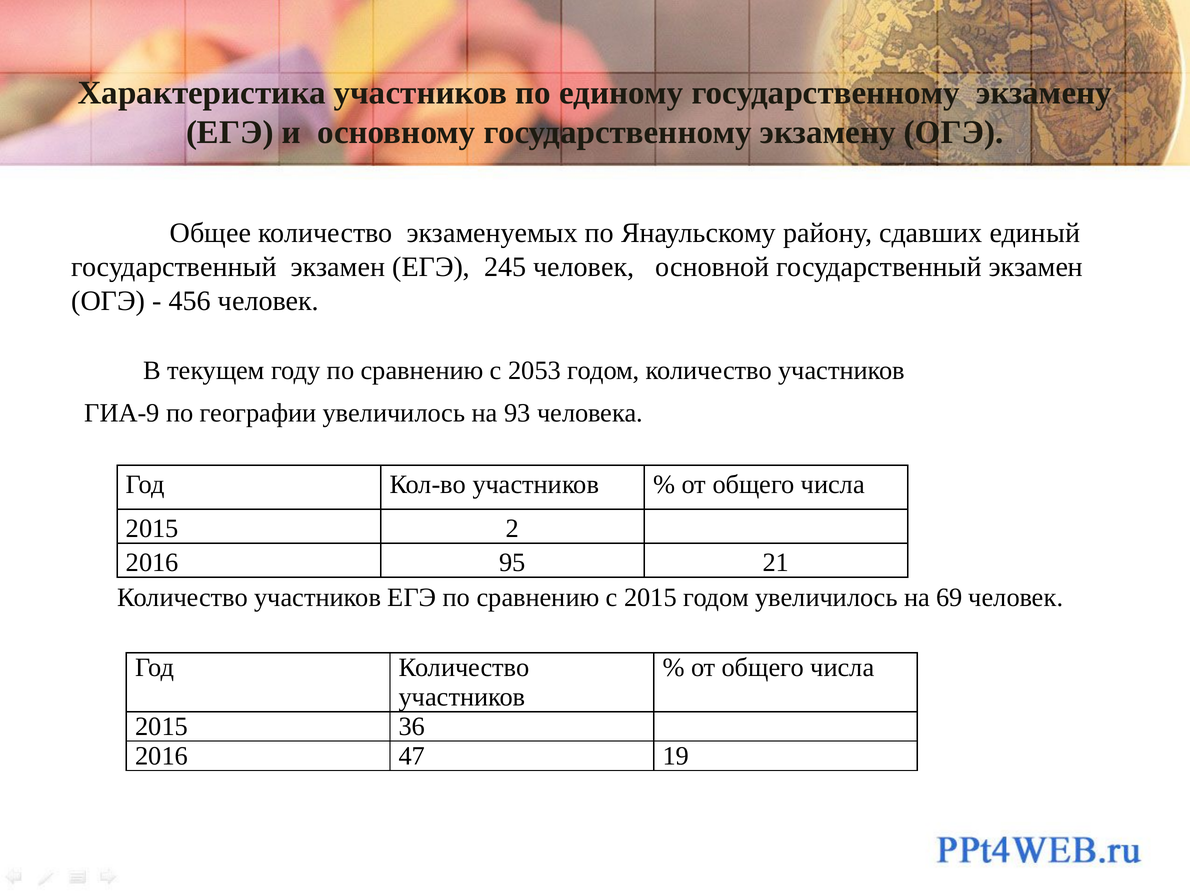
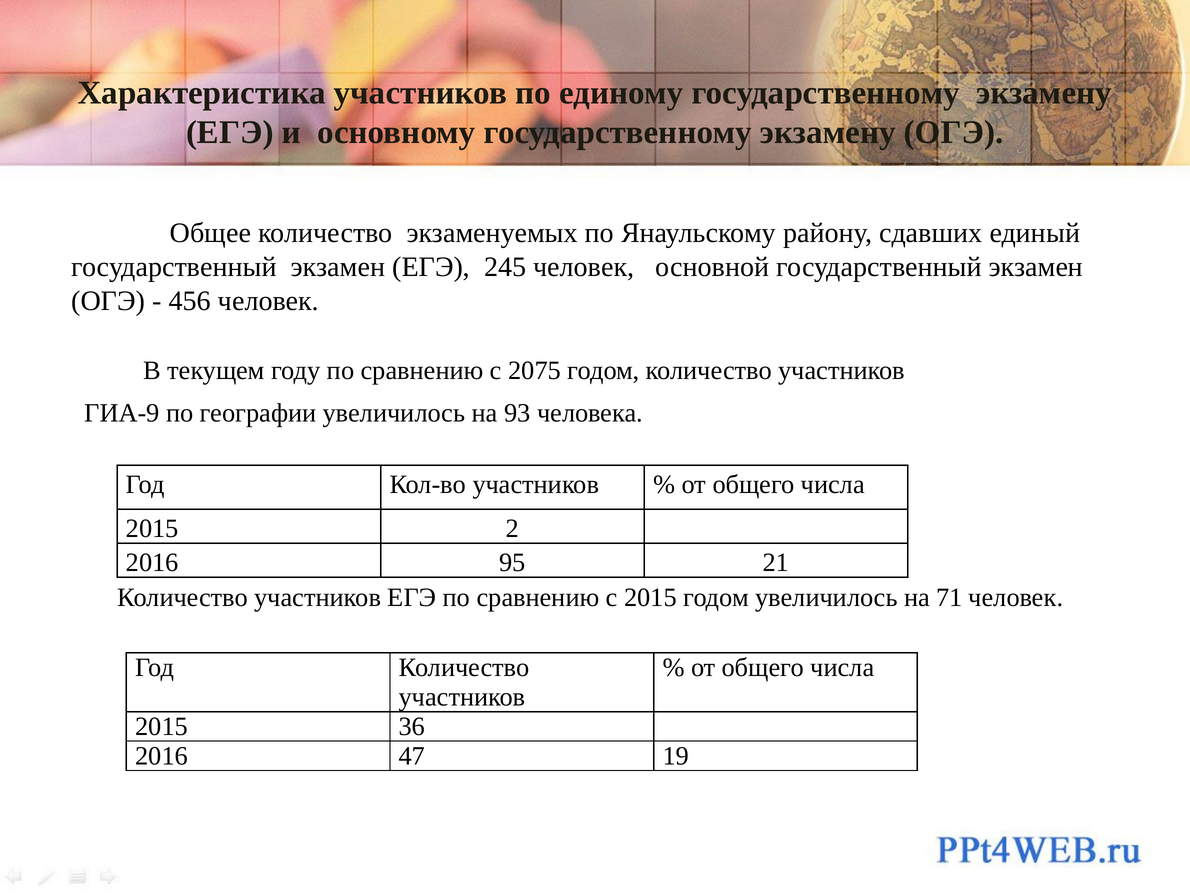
2053: 2053 -> 2075
69: 69 -> 71
